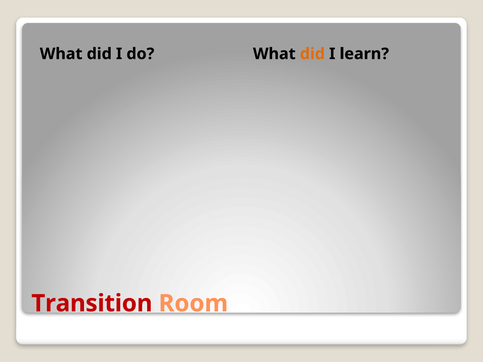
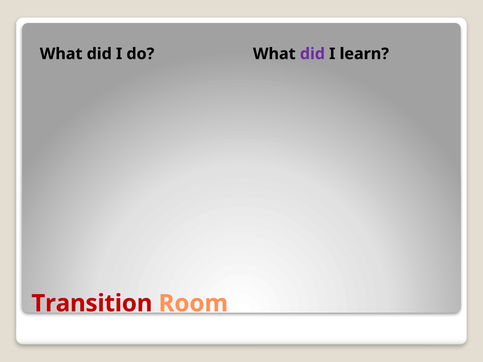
did at (312, 54) colour: orange -> purple
